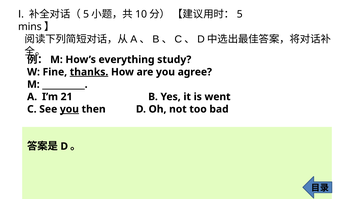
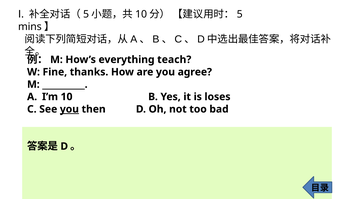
study: study -> teach
thanks underline: present -> none
I’m 21: 21 -> 10
went: went -> loses
